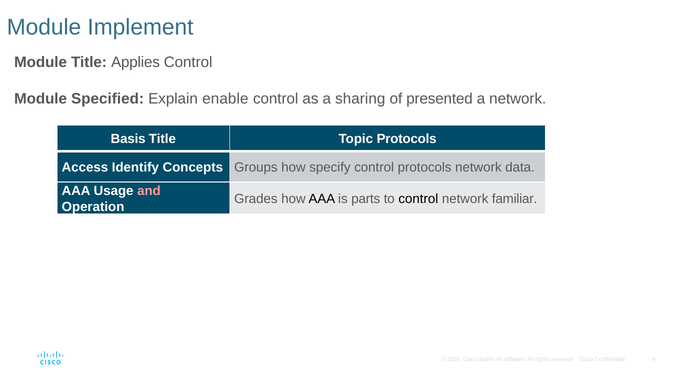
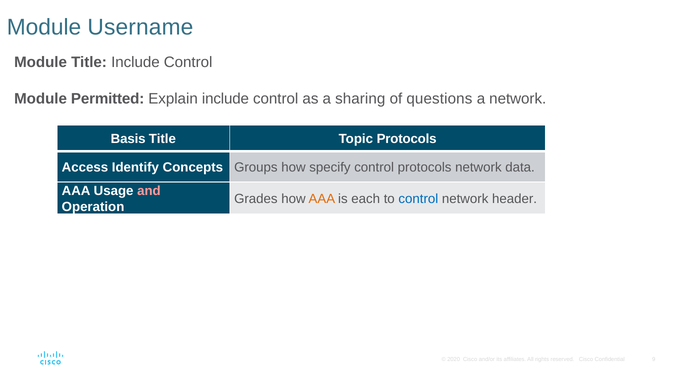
Implement: Implement -> Username
Title Applies: Applies -> Include
Specified: Specified -> Permitted
Explain enable: enable -> include
presented: presented -> questions
AAA at (322, 199) colour: black -> orange
parts: parts -> each
control at (418, 199) colour: black -> blue
familiar: familiar -> header
